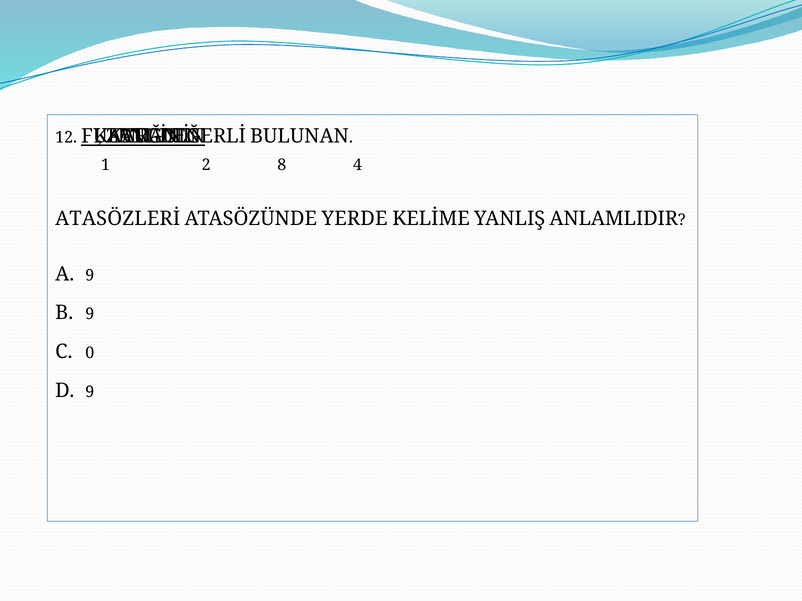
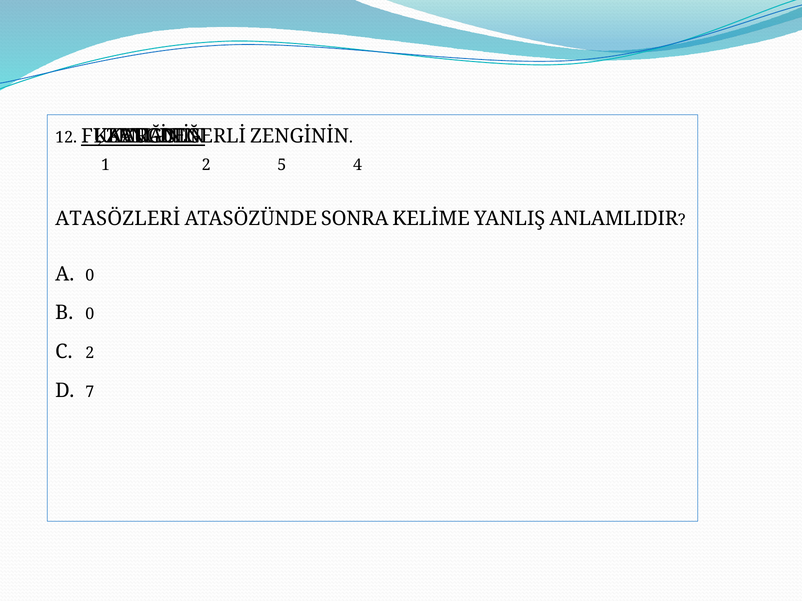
BULUNAN at (299, 136): BULUNAN -> ZENGİNİN
8: 8 -> 5
YERDE: YERDE -> SONRA
9 at (90, 276): 9 -> 0
9 at (90, 314): 9 -> 0
0 at (90, 353): 0 -> 2
9 at (90, 392): 9 -> 7
